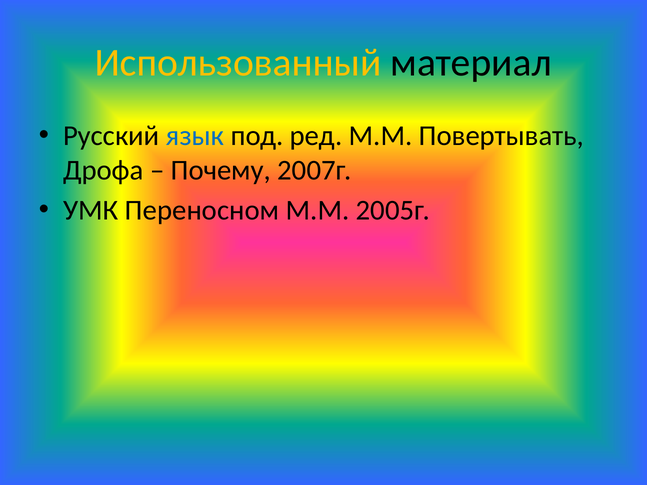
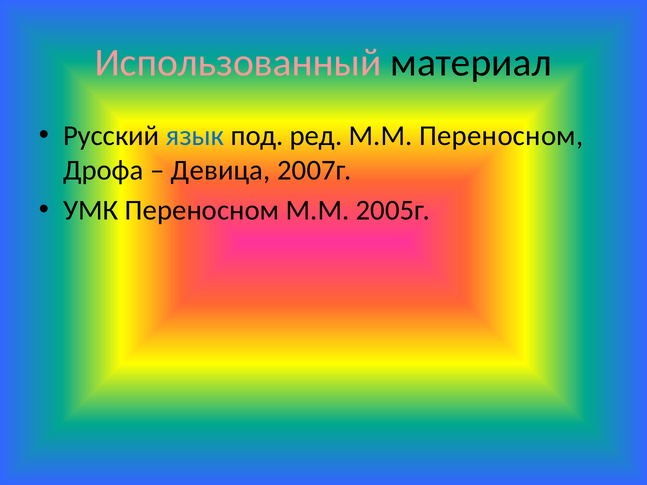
Использованный colour: yellow -> pink
М.М Повертывать: Повертывать -> Переносном
Почему: Почему -> Девица
